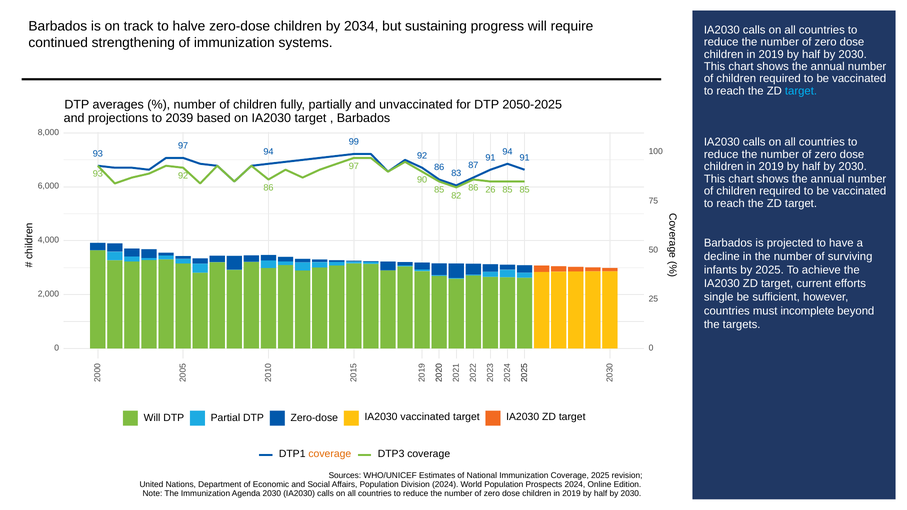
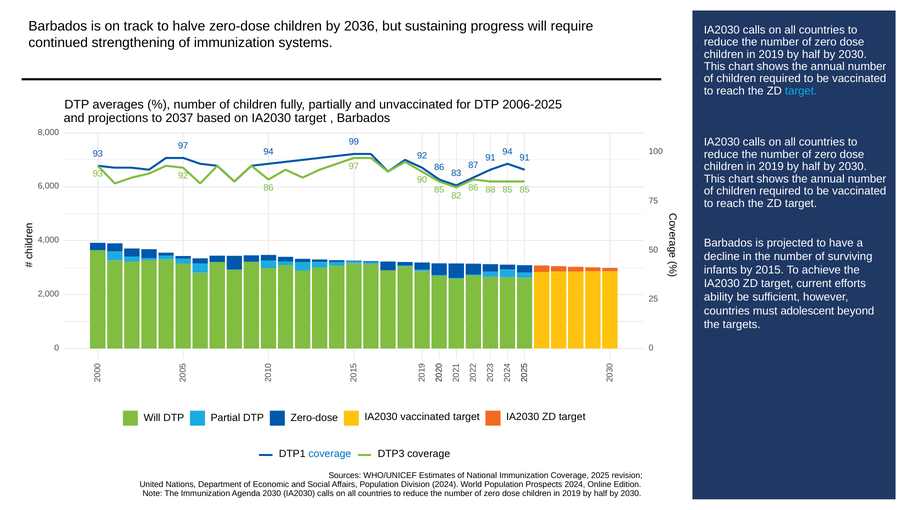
2034: 2034 -> 2036
2050-2025: 2050-2025 -> 2006-2025
2039: 2039 -> 2037
26: 26 -> 88
by 2025: 2025 -> 2015
single: single -> ability
incomplete: incomplete -> adolescent
coverage at (330, 454) colour: orange -> blue
